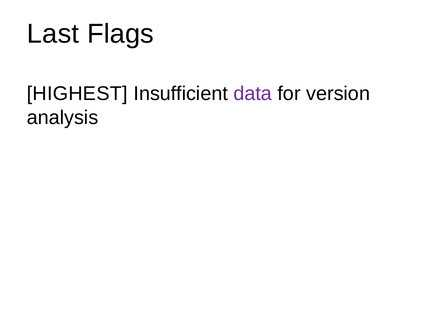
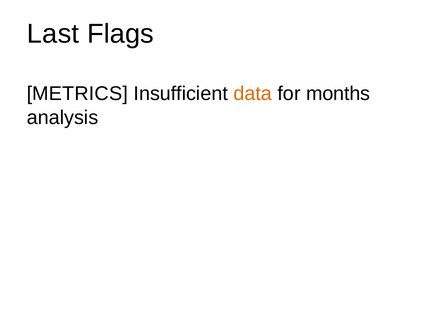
HIGHEST: HIGHEST -> METRICS
data colour: purple -> orange
version: version -> months
